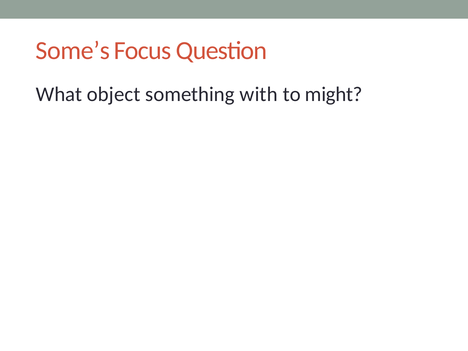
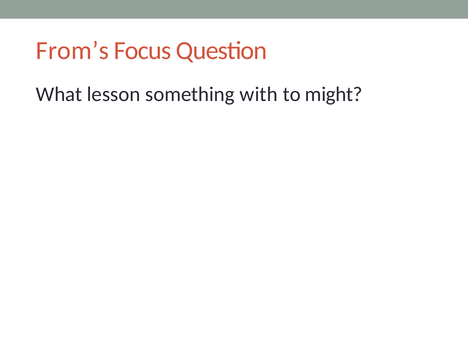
Some’s: Some’s -> From’s
object: object -> lesson
